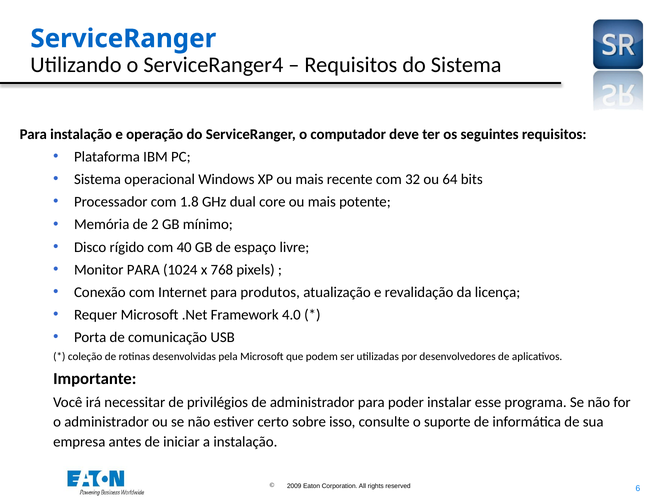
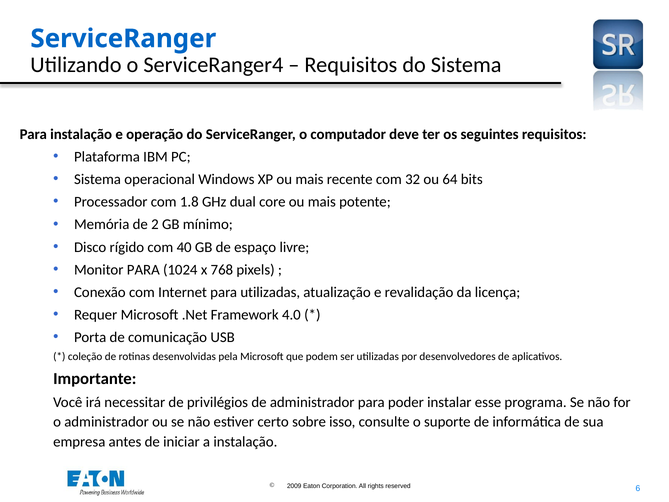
para produtos: produtos -> utilizadas
